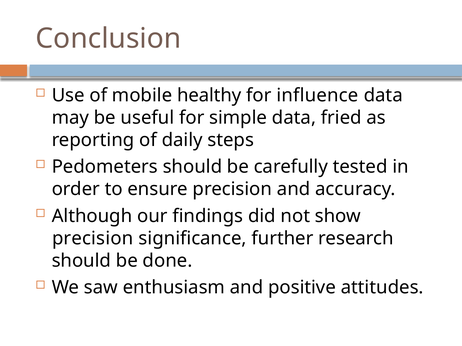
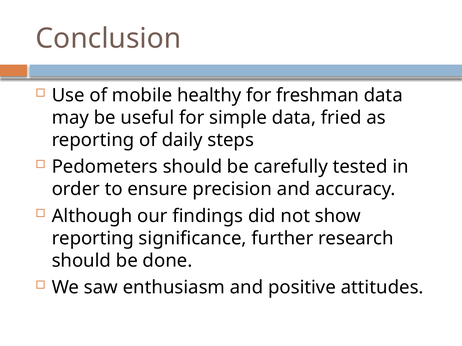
influence: influence -> freshman
precision at (93, 239): precision -> reporting
